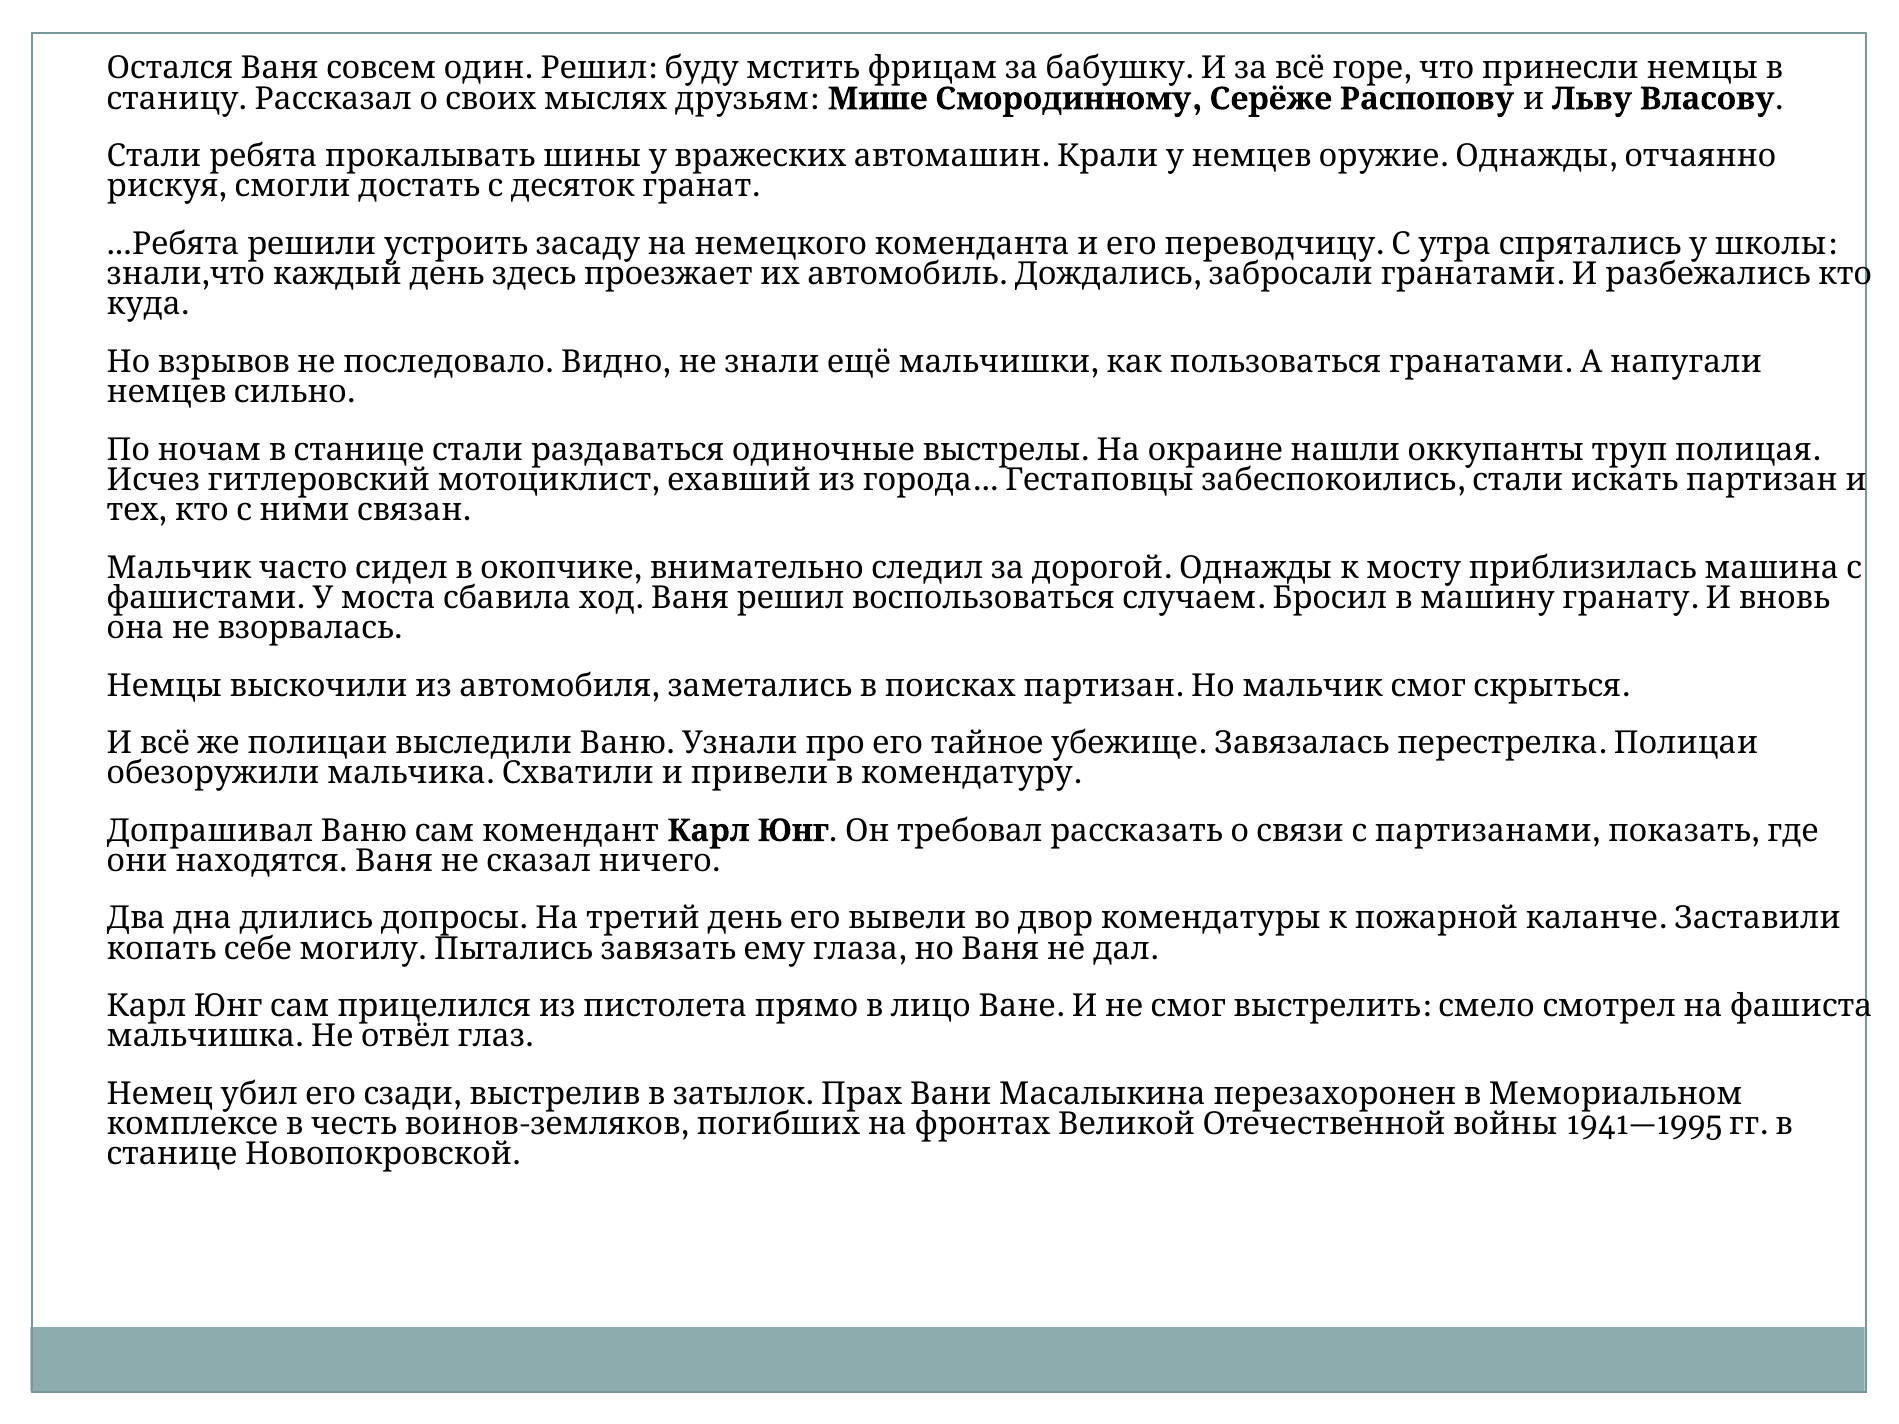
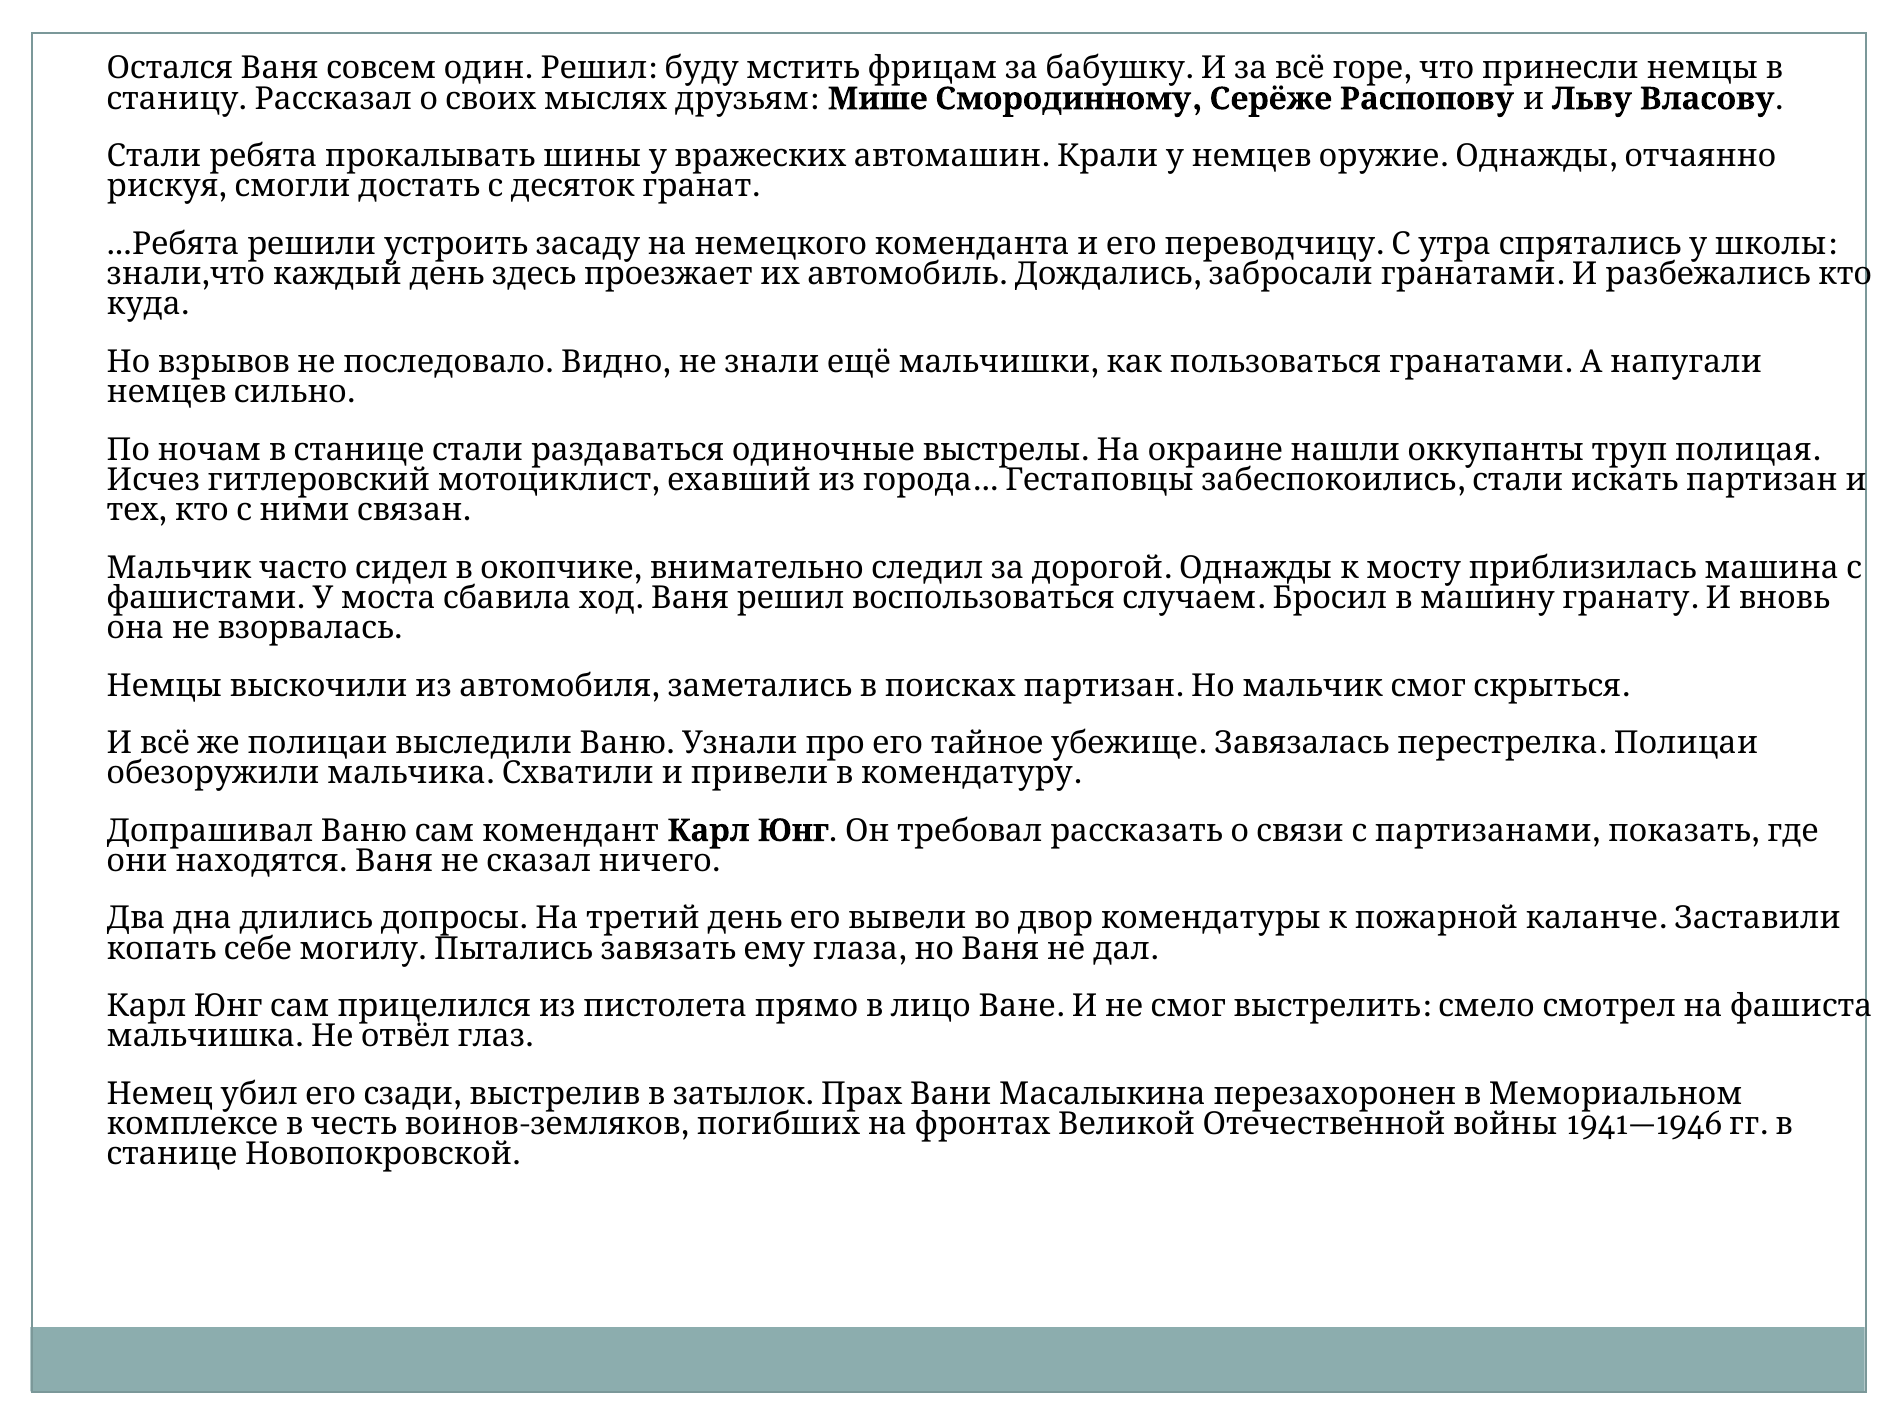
1941—1995: 1941—1995 -> 1941—1946
